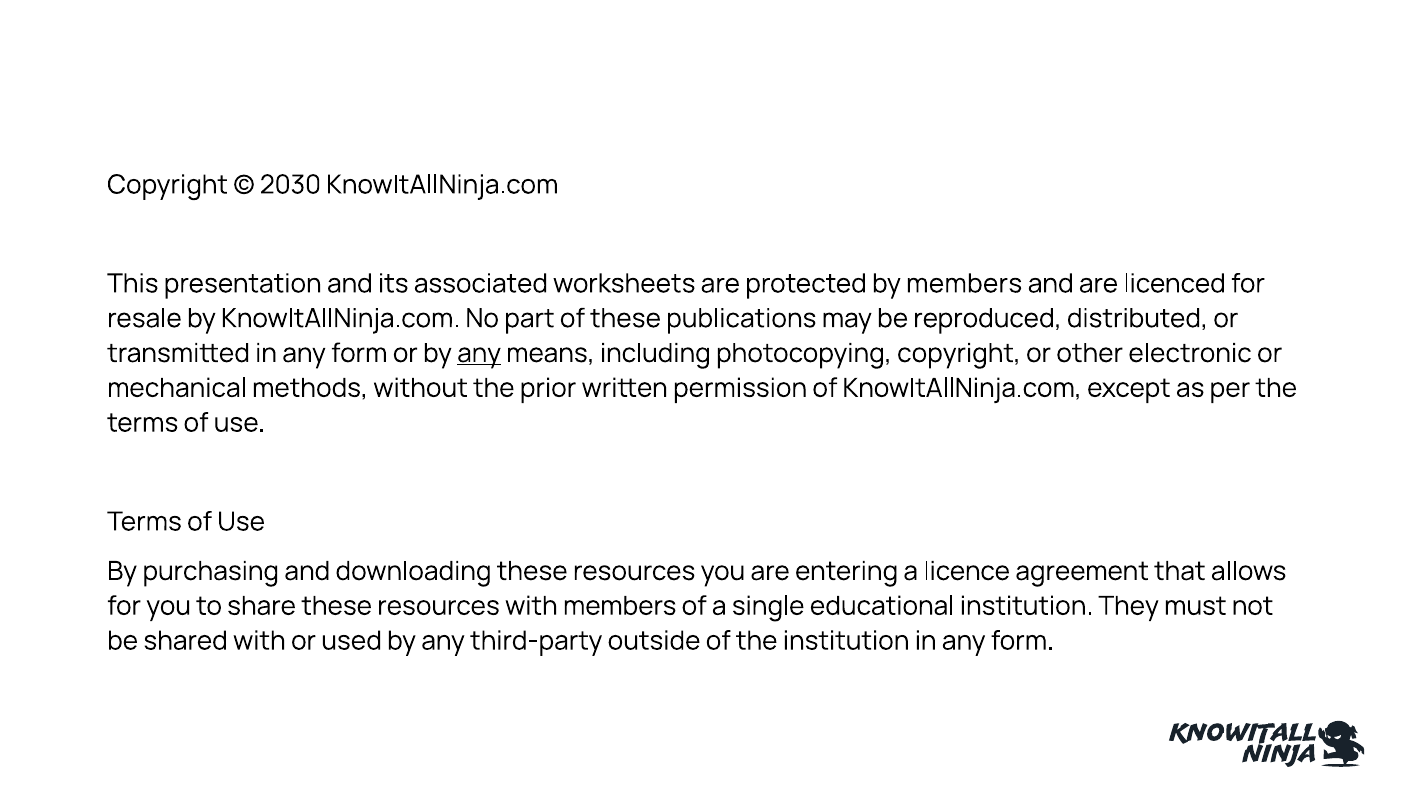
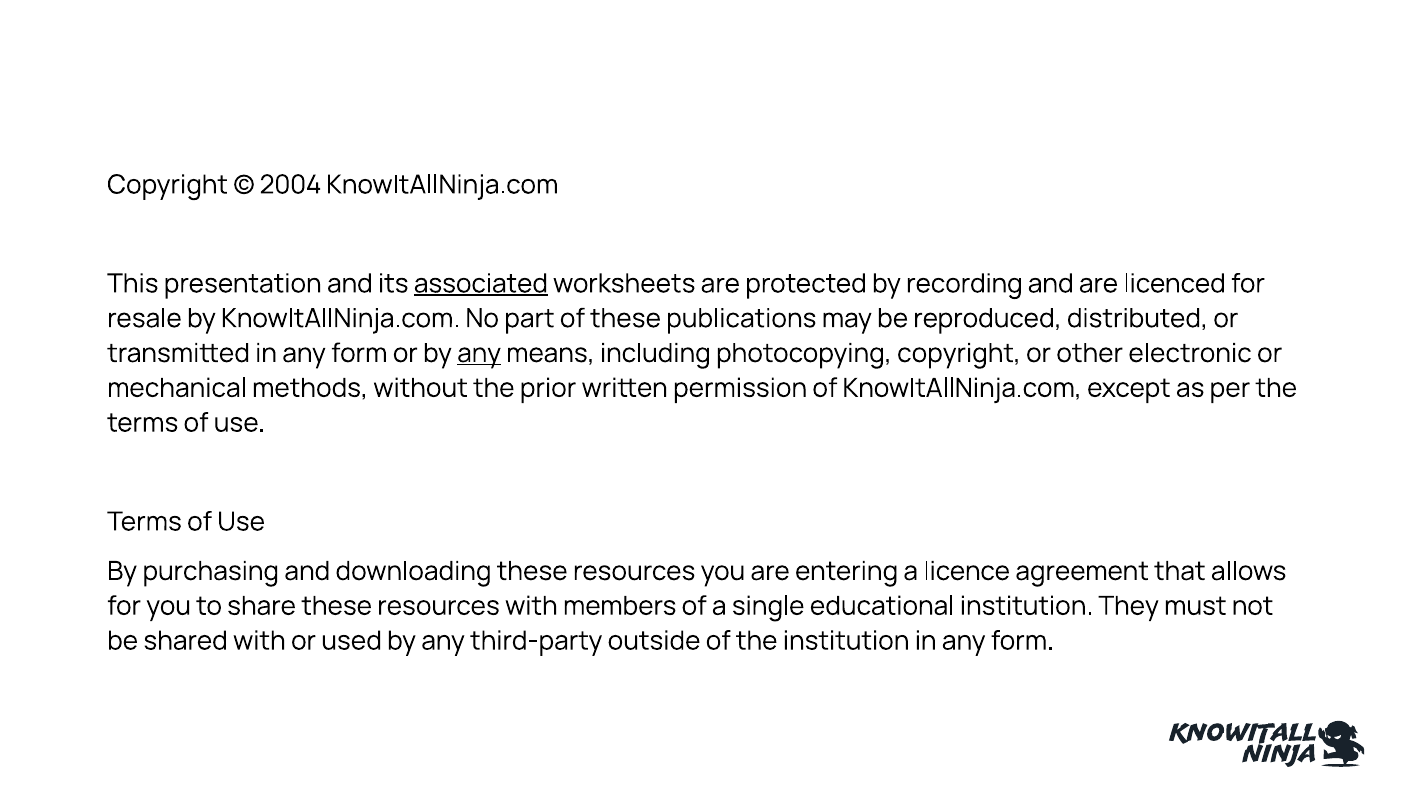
2030: 2030 -> 2004
associated underline: none -> present
by members: members -> recording
